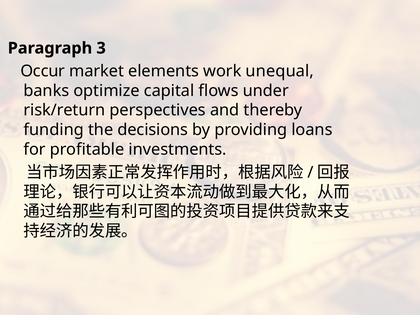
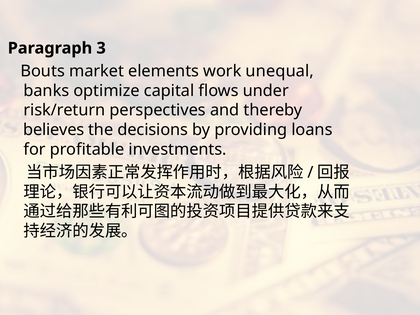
Occur: Occur -> Bouts
funding: funding -> believes
